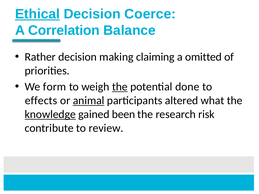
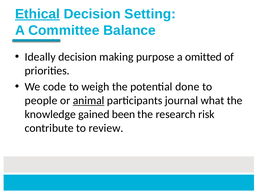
Coerce: Coerce -> Setting
Correlation: Correlation -> Committee
Rather: Rather -> Ideally
claiming: claiming -> purpose
form: form -> code
the at (120, 87) underline: present -> none
effects: effects -> people
altered: altered -> journal
knowledge underline: present -> none
